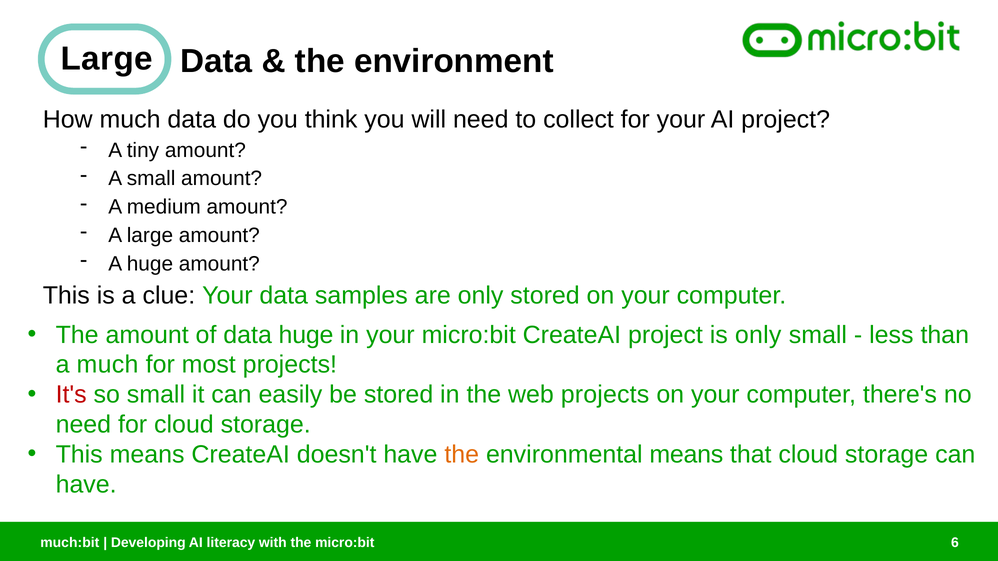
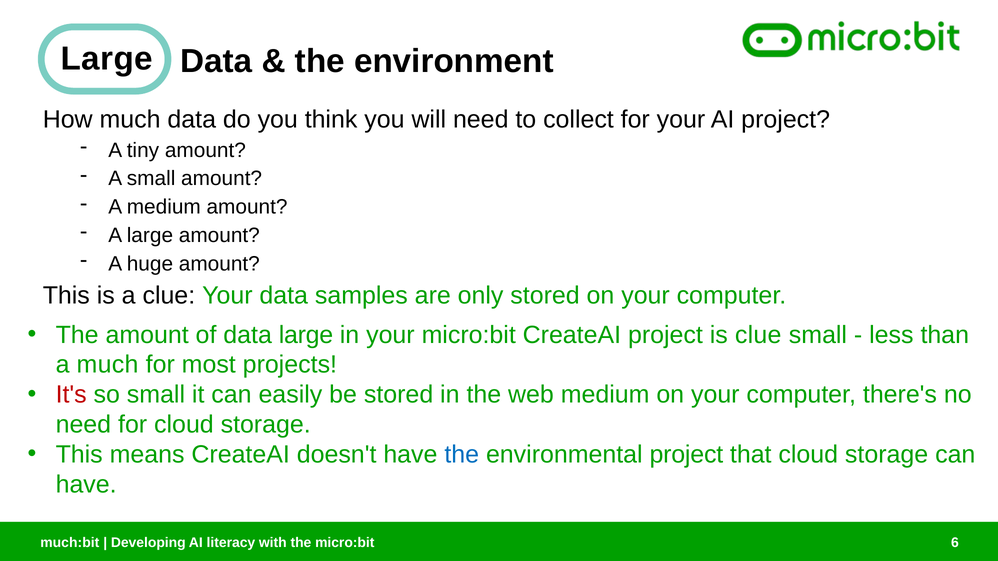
data huge: huge -> large
is only: only -> clue
web projects: projects -> medium
the at (462, 455) colour: orange -> blue
environmental means: means -> project
